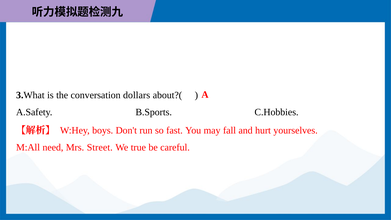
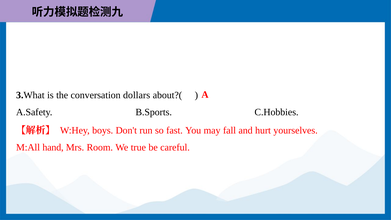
need: need -> hand
Street: Street -> Room
